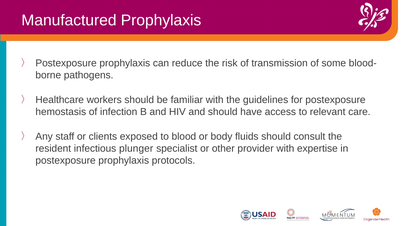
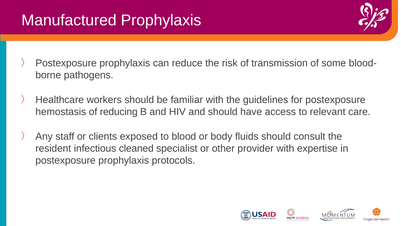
infection: infection -> reducing
plunger: plunger -> cleaned
